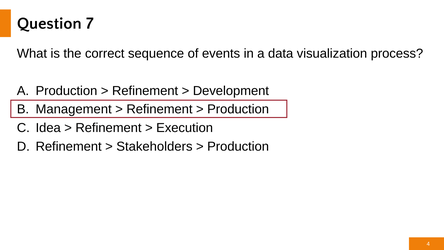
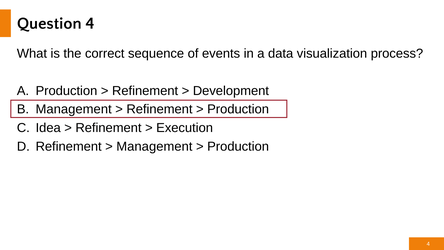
Question 7: 7 -> 4
Stakeholders at (154, 146): Stakeholders -> Management
